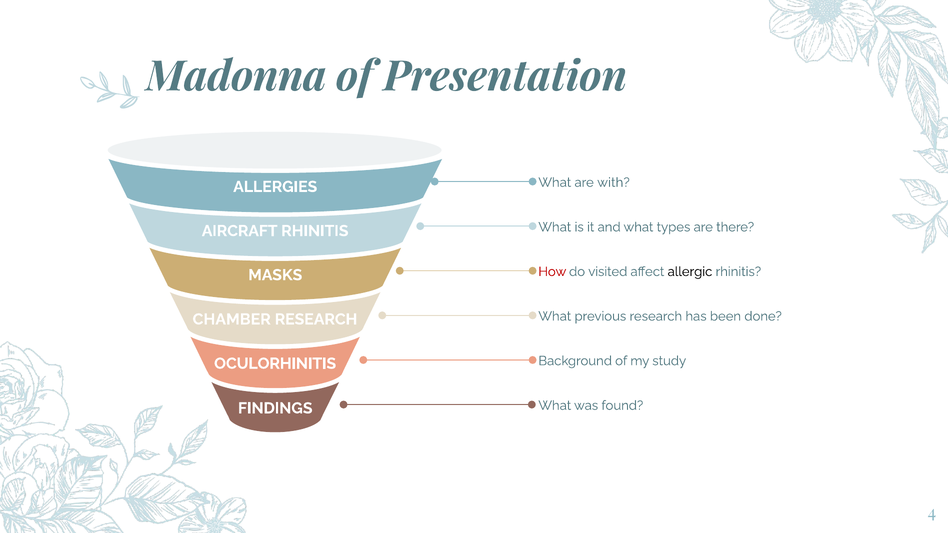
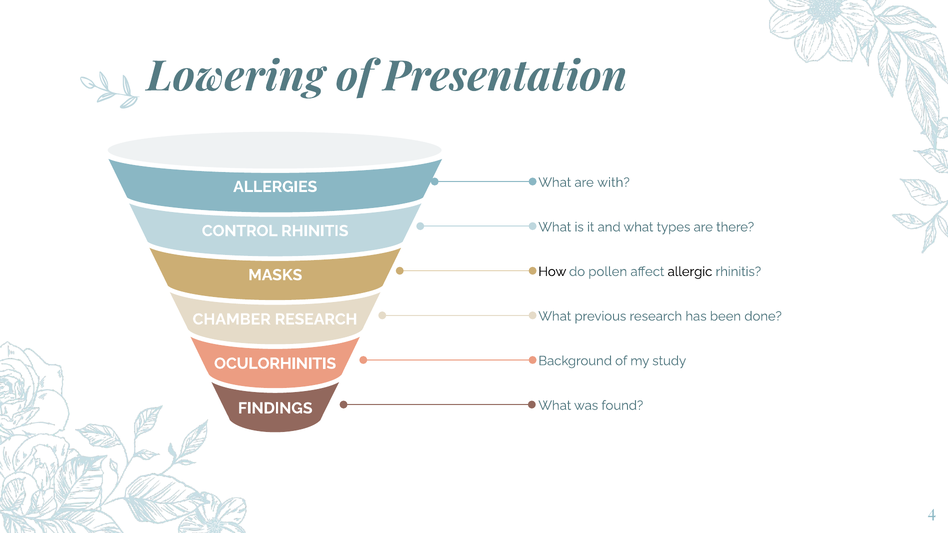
Madonna: Madonna -> Lowering
AIRCRAFT: AIRCRAFT -> CONTROL
How colour: red -> black
visited: visited -> pollen
